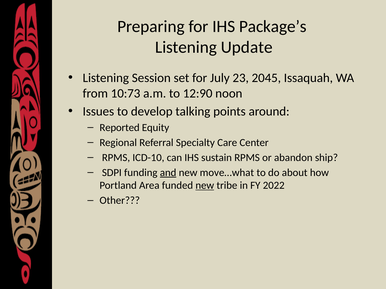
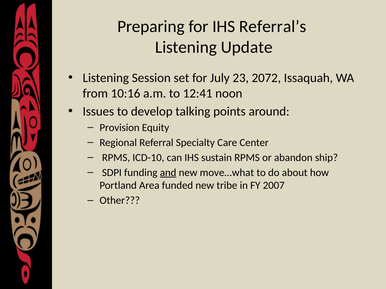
Package’s: Package’s -> Referral’s
2045: 2045 -> 2072
10:73: 10:73 -> 10:16
12:90: 12:90 -> 12:41
Reported: Reported -> Provision
new at (205, 186) underline: present -> none
2022: 2022 -> 2007
